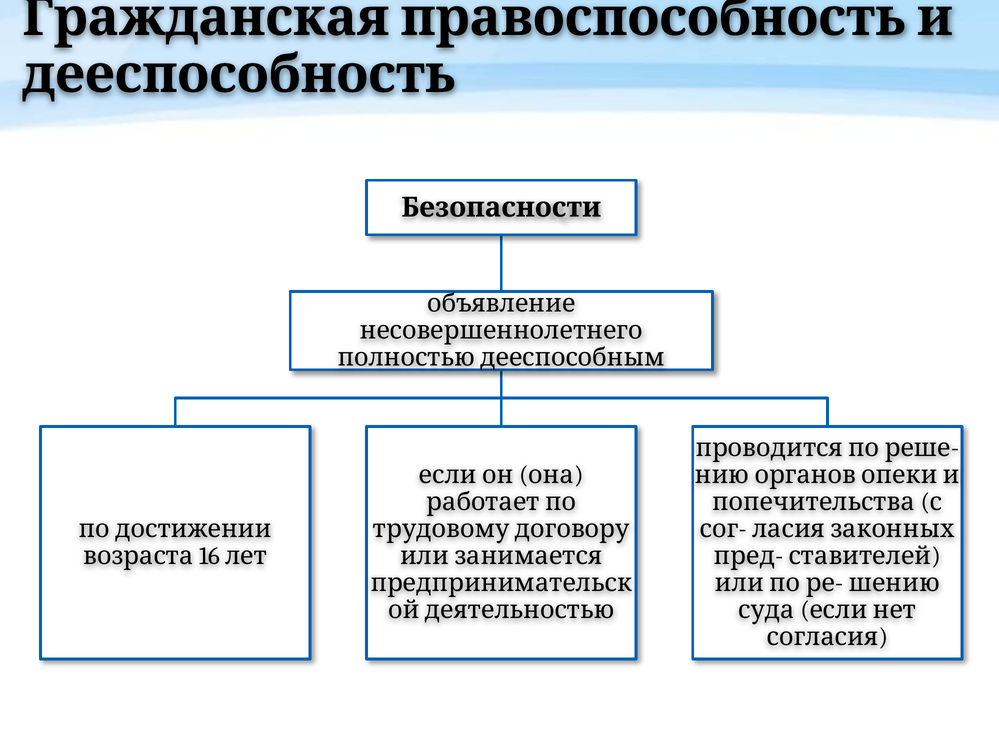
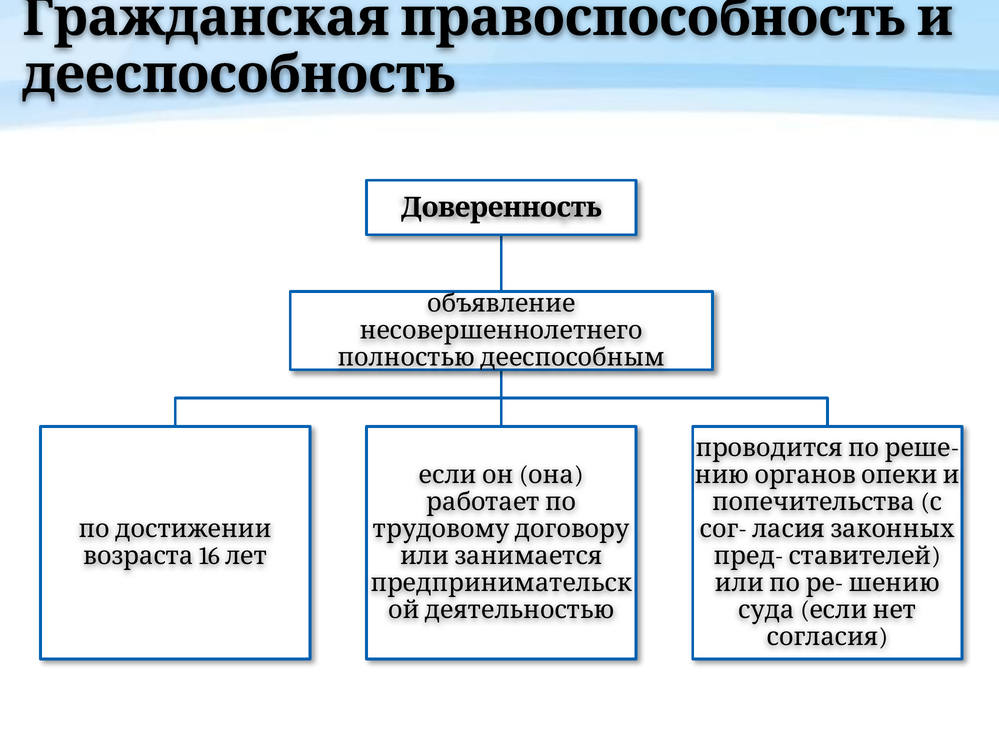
Безопасности: Безопасности -> Доверенность
